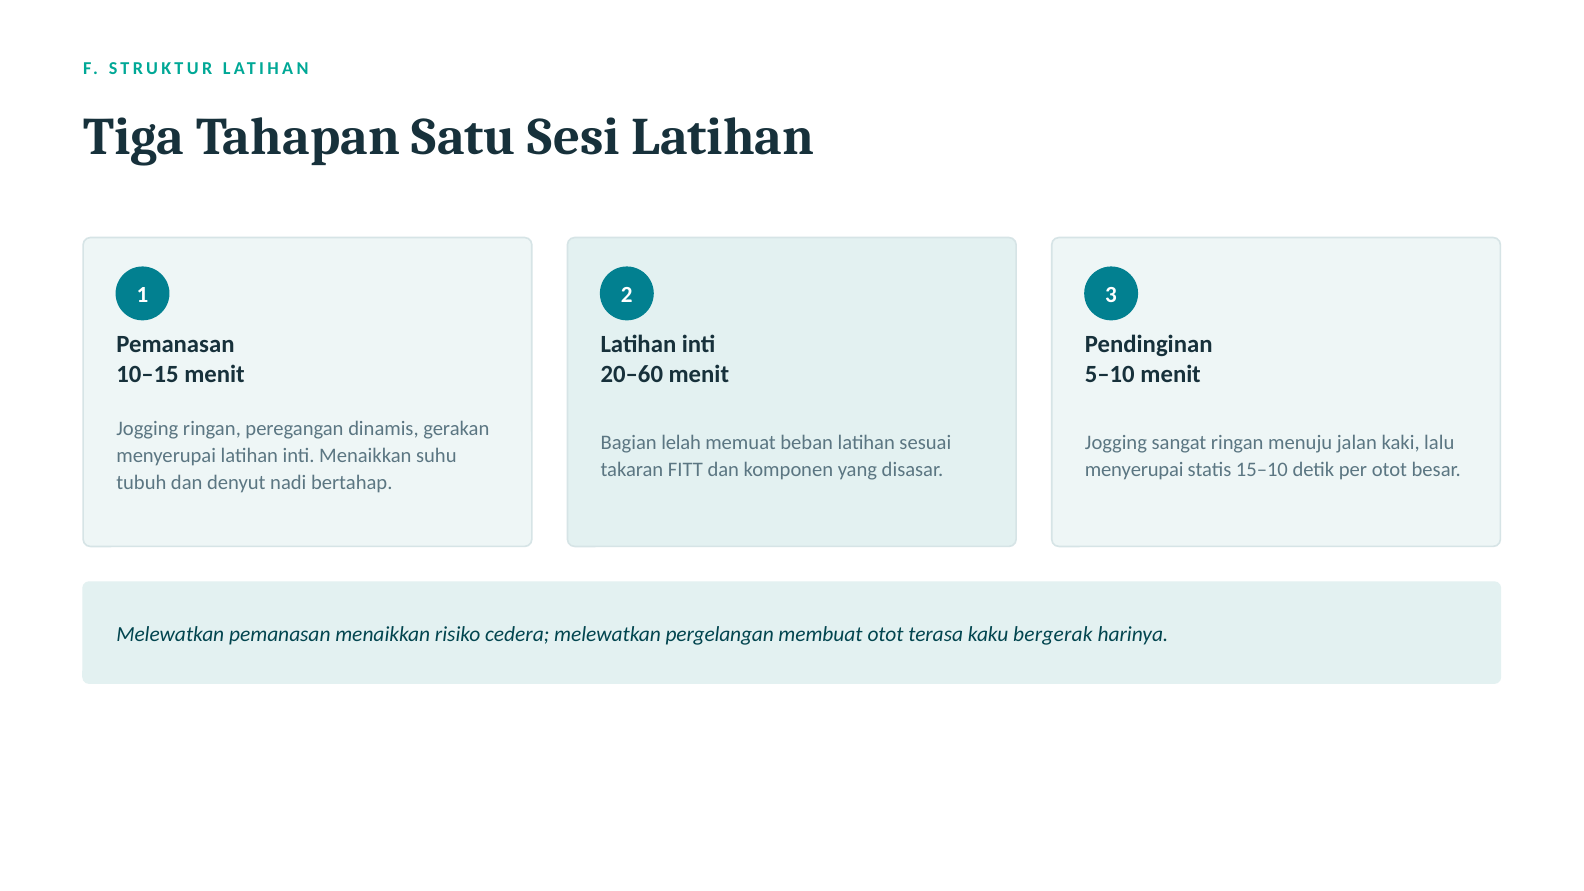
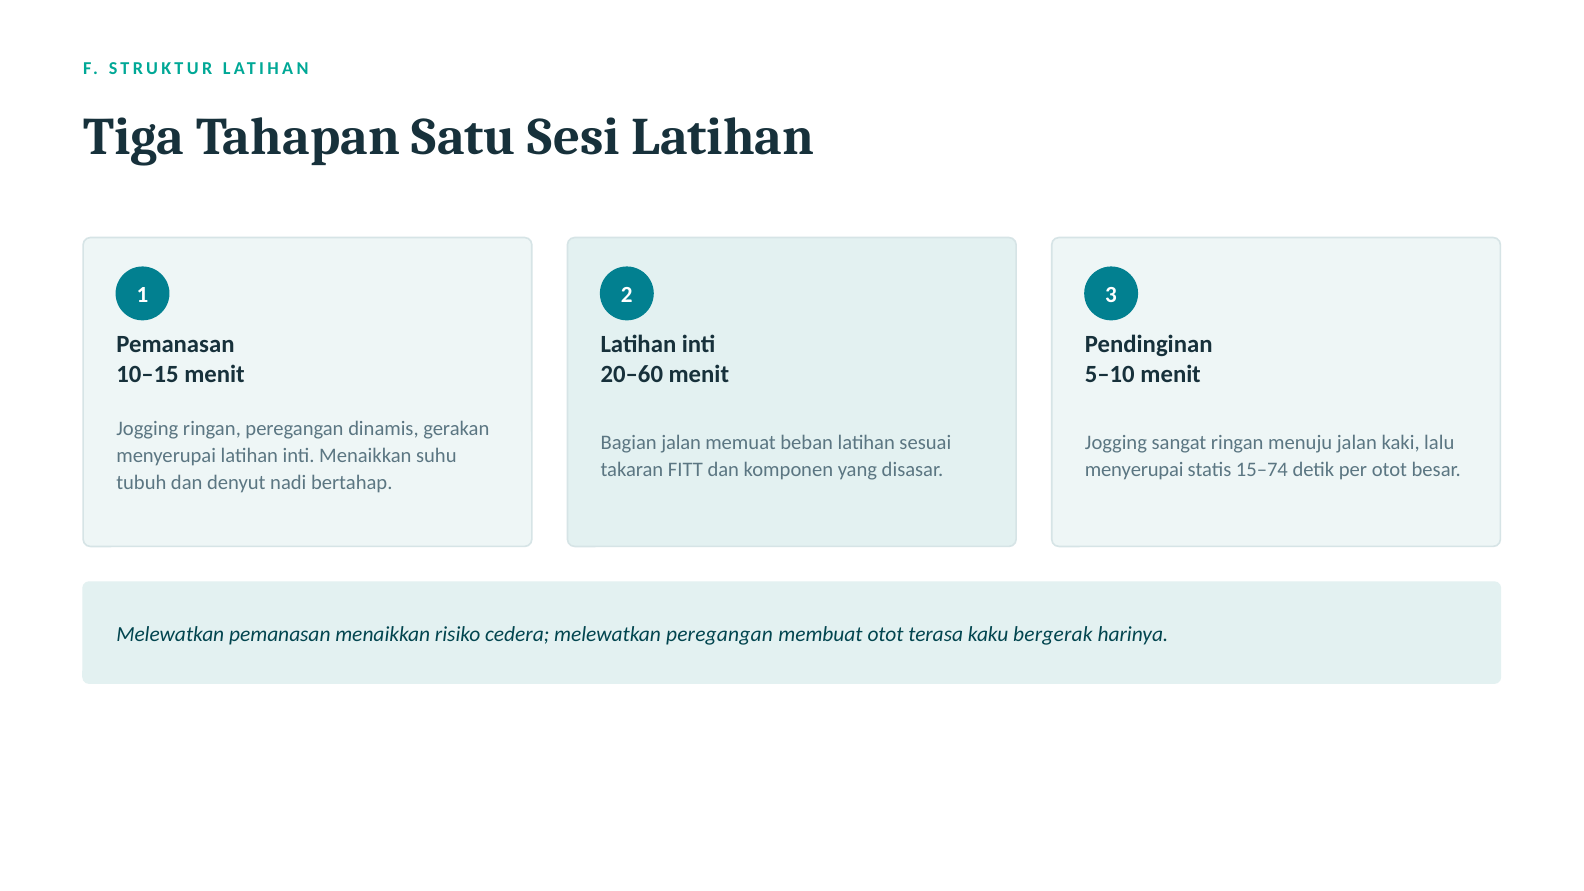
Bagian lelah: lelah -> jalan
15–10: 15–10 -> 15–74
melewatkan pergelangan: pergelangan -> peregangan
